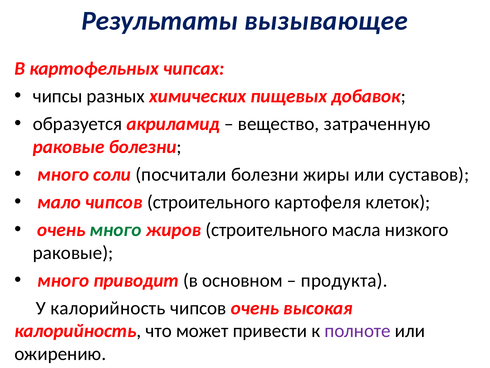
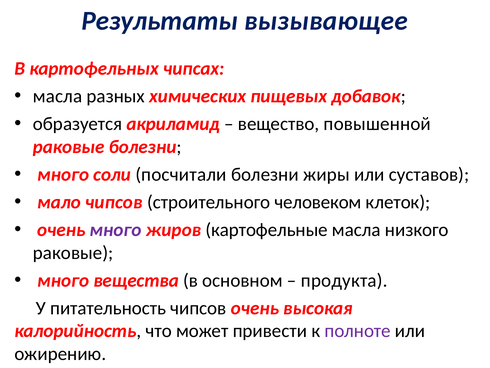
чипсы at (58, 96): чипсы -> масла
затраченную: затраченную -> повышенной
картофеля: картофеля -> человеком
много at (116, 230) colour: green -> purple
жиров строительного: строительного -> картофельные
приводит: приводит -> вещества
У калорийность: калорийность -> питательность
